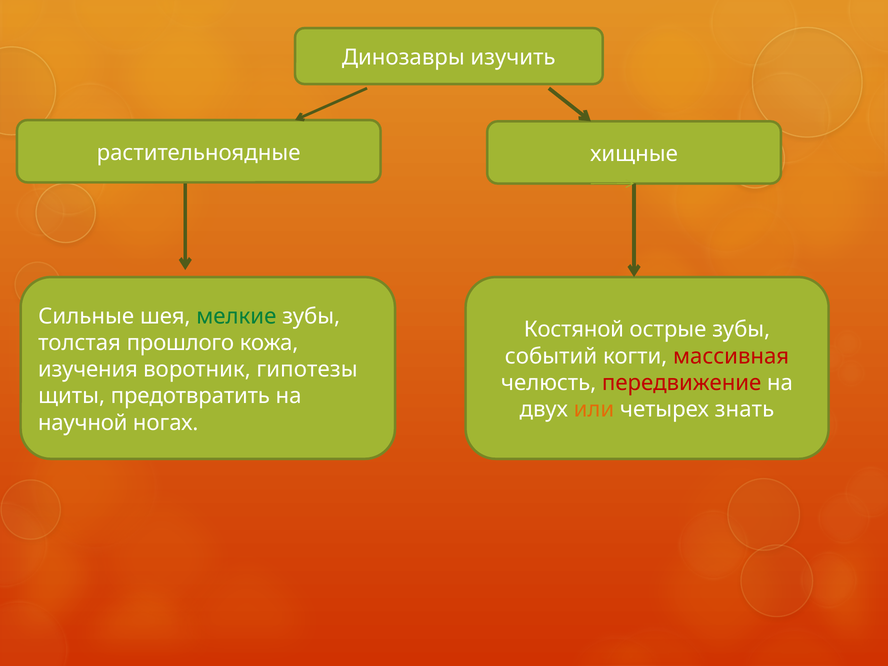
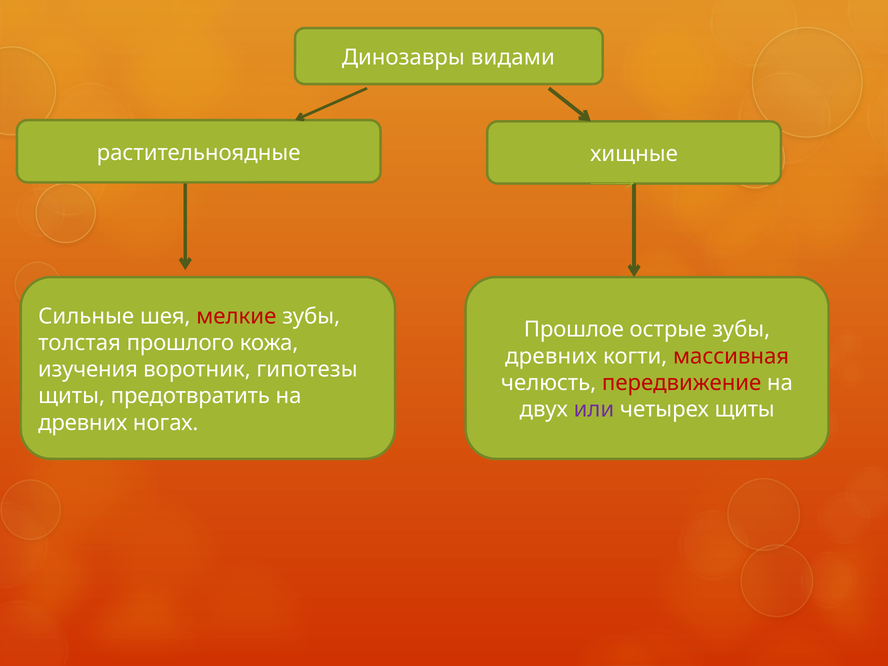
изучить: изучить -> видами
мелкие colour: green -> red
Костяной: Костяной -> Прошлое
событий at (551, 356): событий -> древних
или colour: orange -> purple
четырех знать: знать -> щиты
научной at (83, 423): научной -> древних
